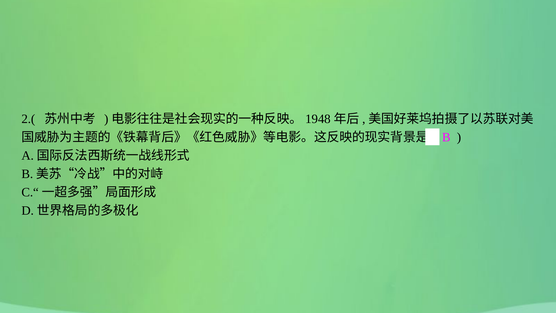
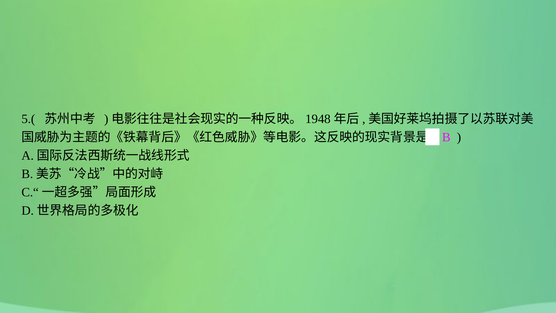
2.(: 2.( -> 5.(
